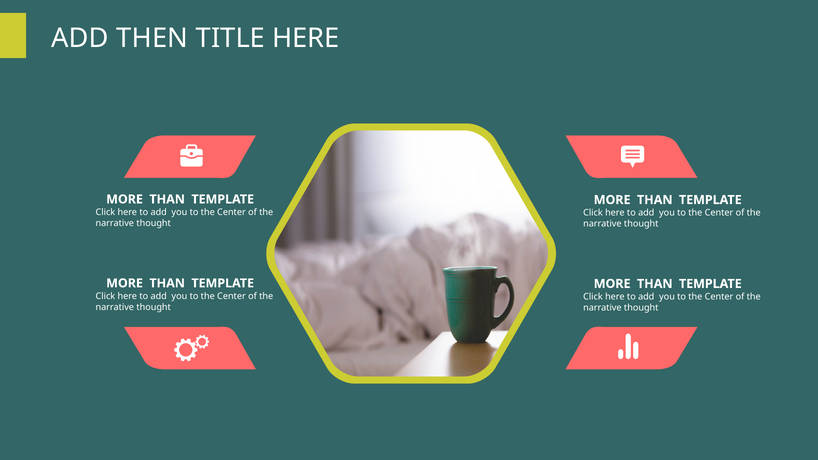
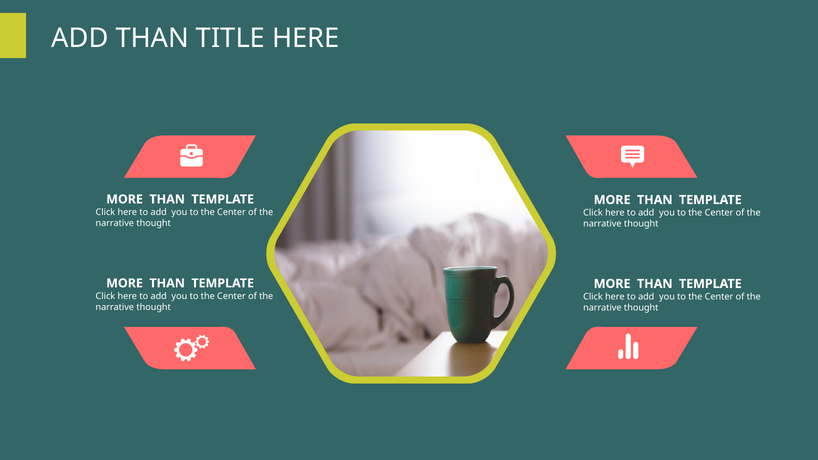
ADD THEN: THEN -> THAN
